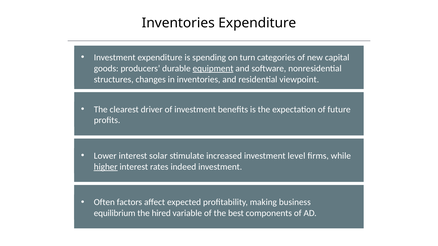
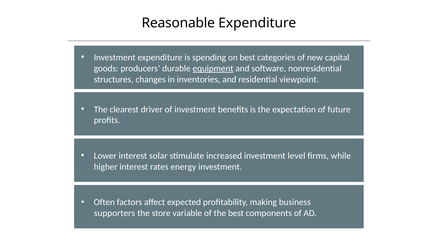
Inventories at (178, 23): Inventories -> Reasonable
on turn: turn -> best
higher underline: present -> none
indeed: indeed -> energy
equilibrium: equilibrium -> supporters
hired: hired -> store
